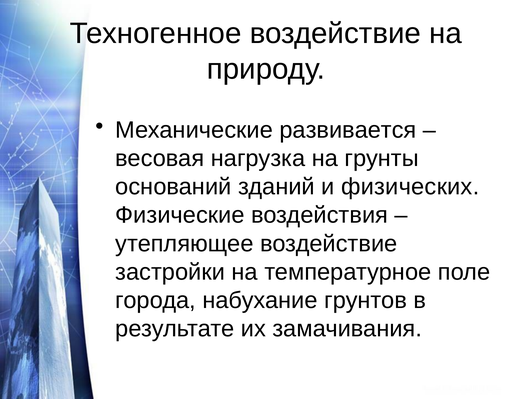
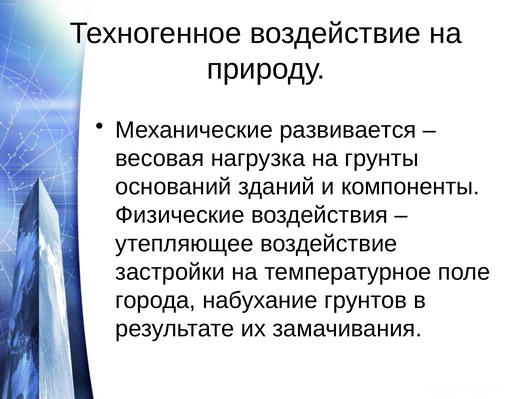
физических: физических -> компоненты
